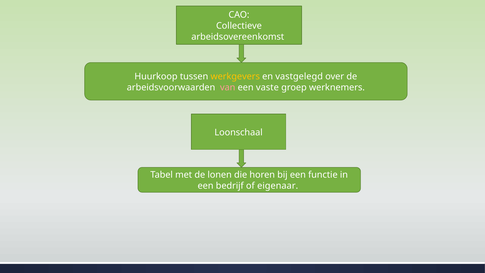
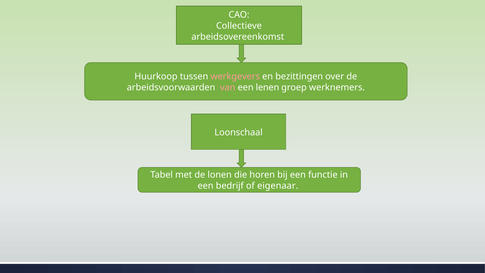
werkgevers colour: yellow -> pink
vastgelegd: vastgelegd -> bezittingen
vaste: vaste -> lenen
